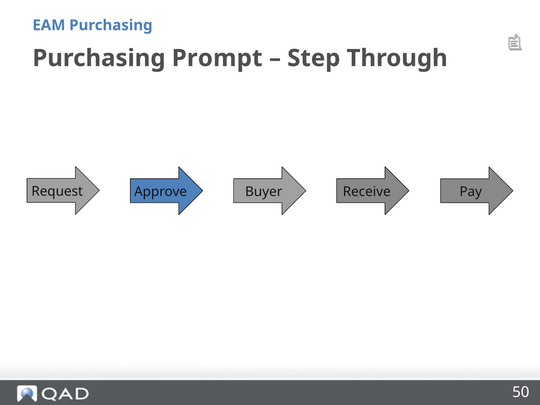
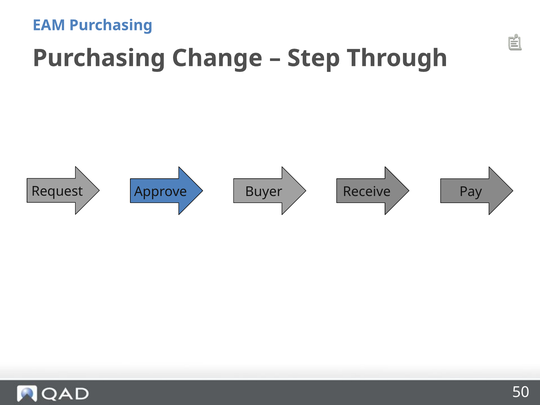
Prompt: Prompt -> Change
